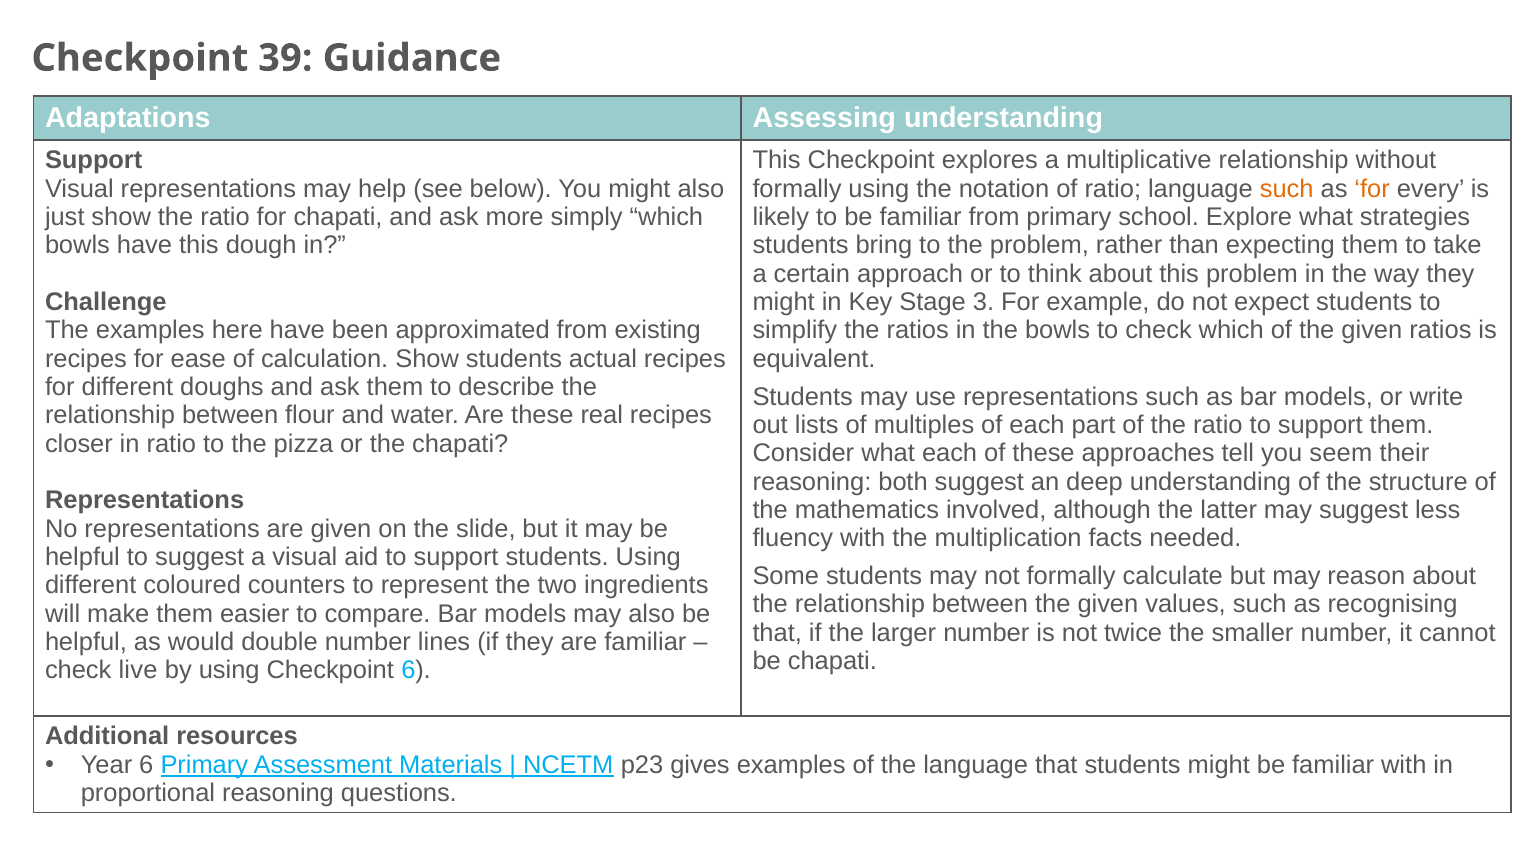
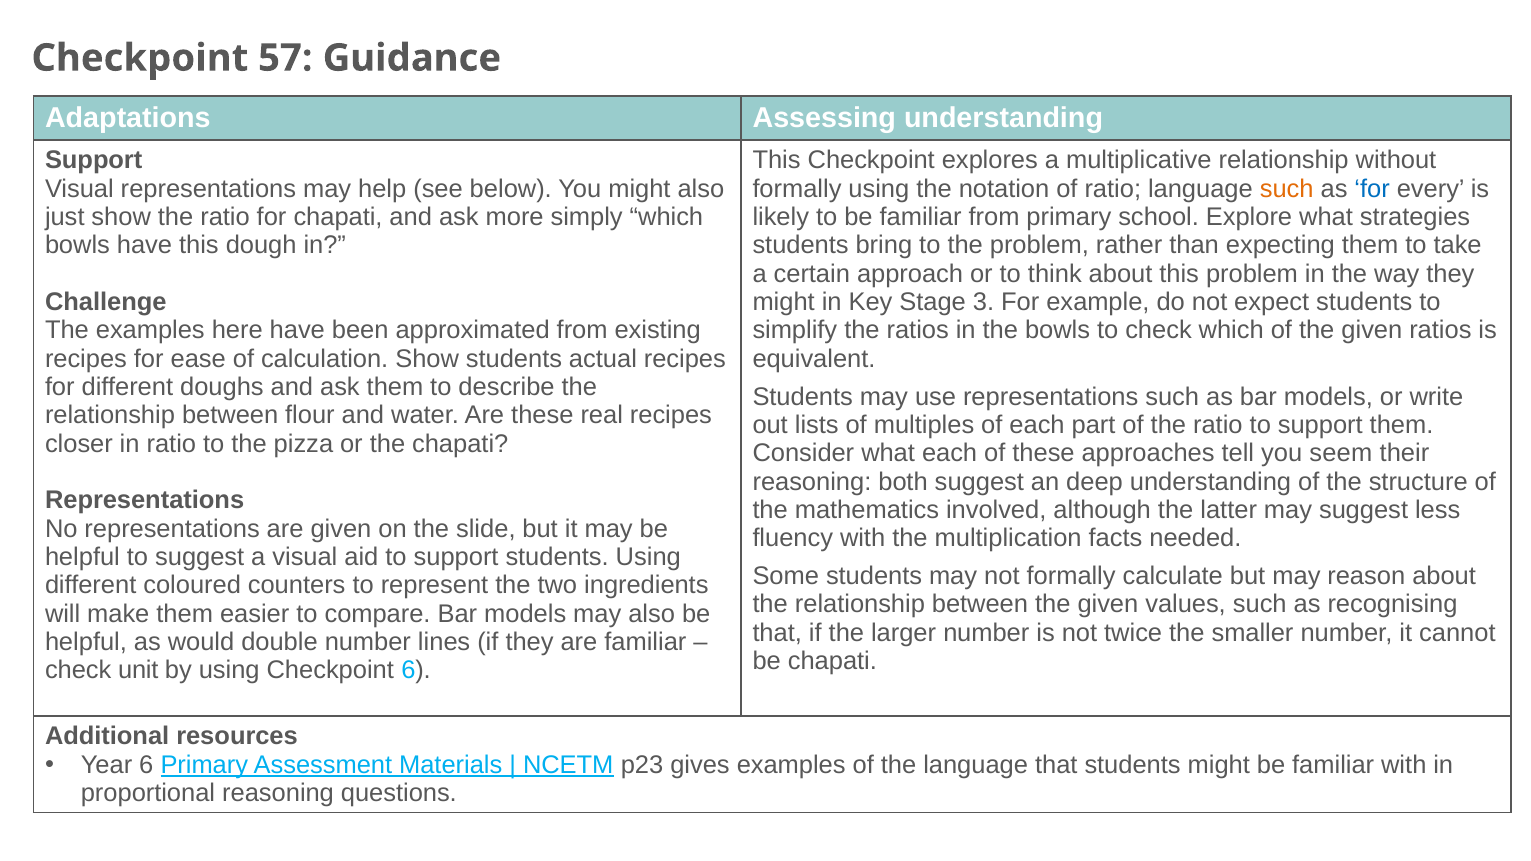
39: 39 -> 57
for at (1372, 189) colour: orange -> blue
live: live -> unit
